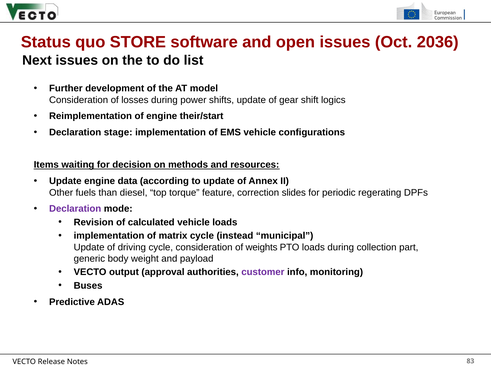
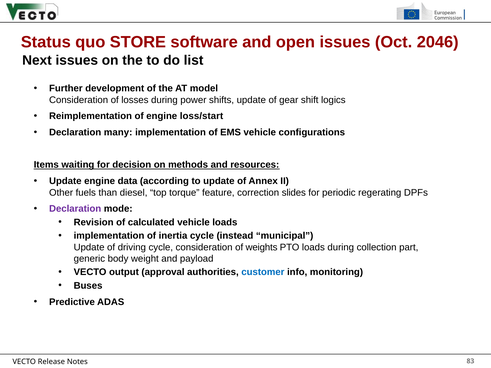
2036: 2036 -> 2046
their/start: their/start -> loss/start
stage: stage -> many
matrix: matrix -> inertia
customer colour: purple -> blue
